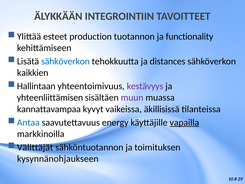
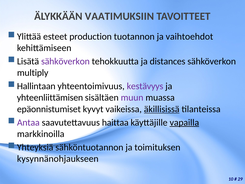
INTEGROINTIIN: INTEGROINTIIN -> VAATIMUKSIIN
functionality: functionality -> vaihtoehdot
sähköverkon at (65, 61) colour: blue -> purple
kaikkien: kaikkien -> multiply
kannattavampaa: kannattavampaa -> epäonnistumiset
äkillisissä underline: none -> present
Antaa colour: blue -> purple
energy: energy -> haittaa
Välittäjät: Välittäjät -> Yhteyksiä
